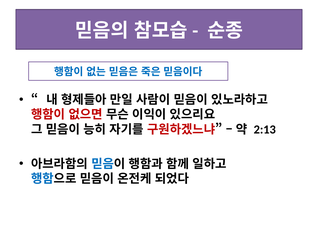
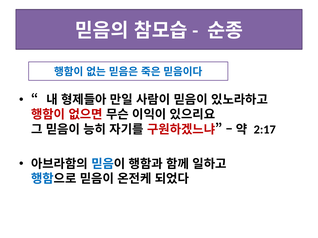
2:13: 2:13 -> 2:17
